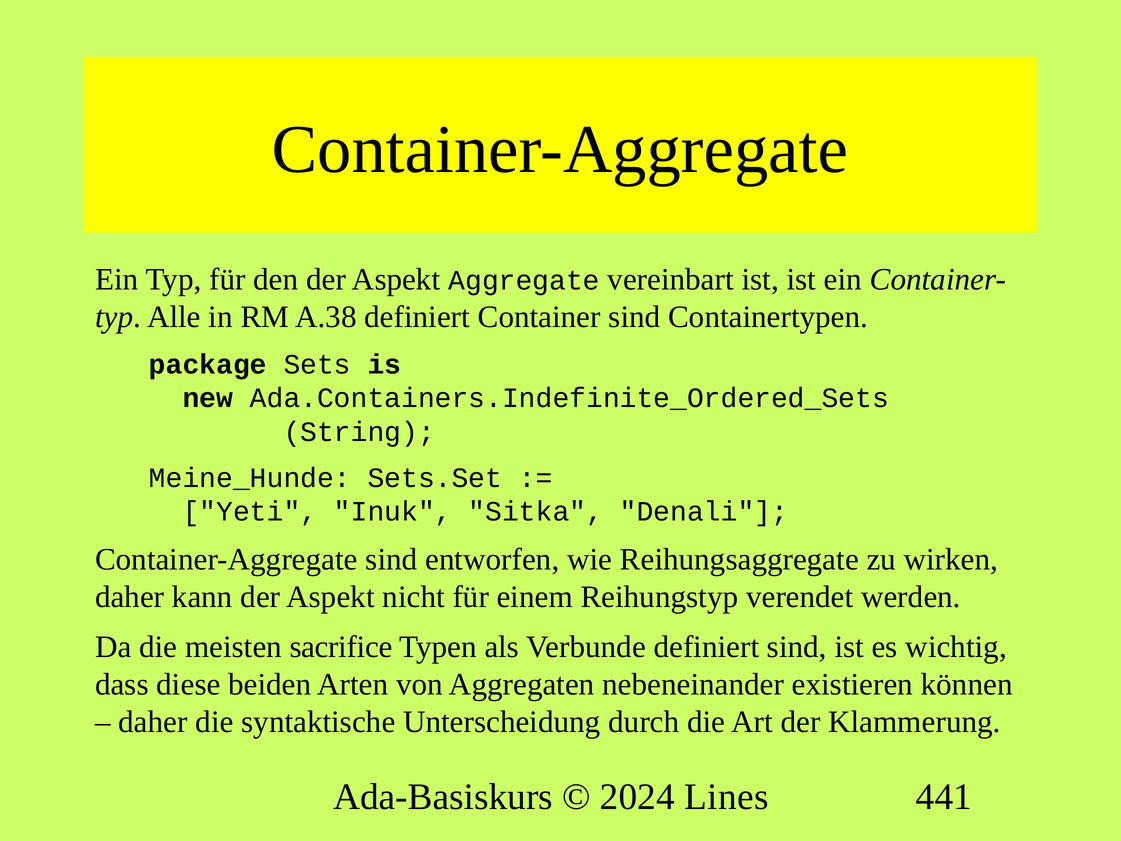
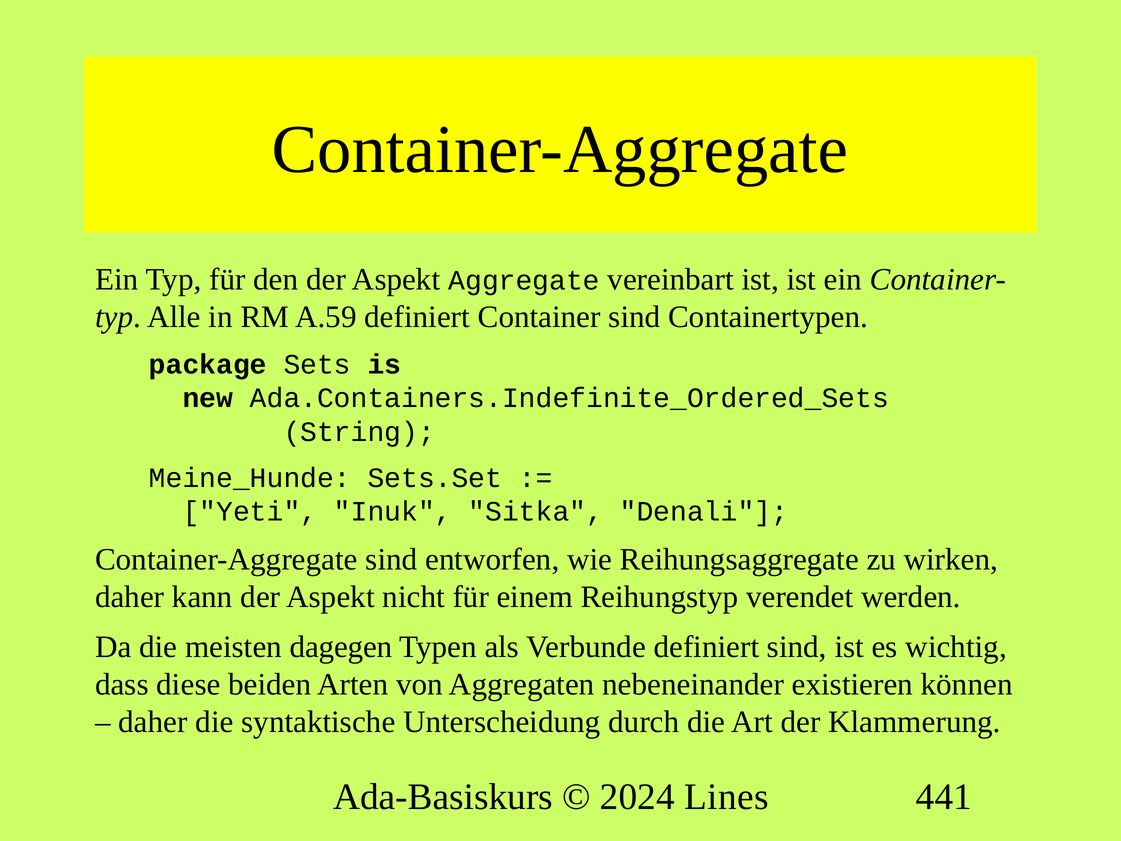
A.38: A.38 -> A.59
sacrifice: sacrifice -> dagegen
